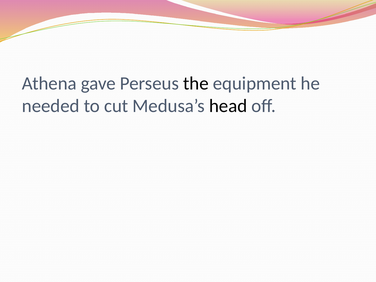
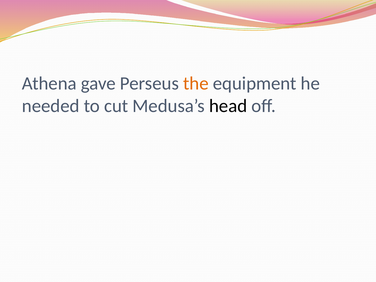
the colour: black -> orange
